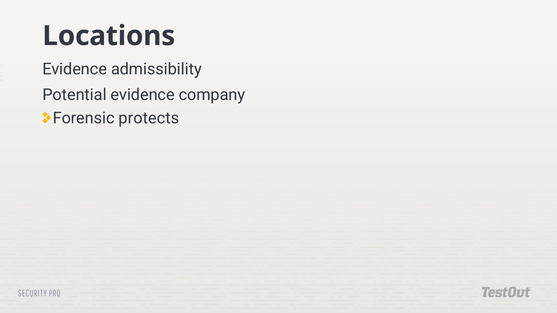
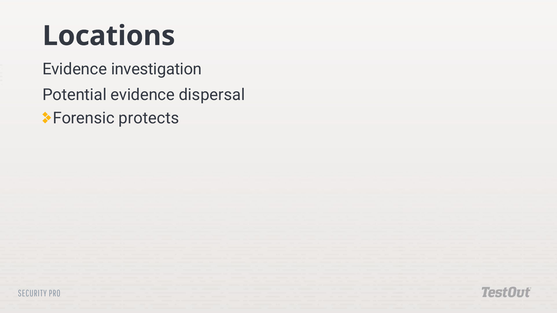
admissibility: admissibility -> investigation
company: company -> dispersal
